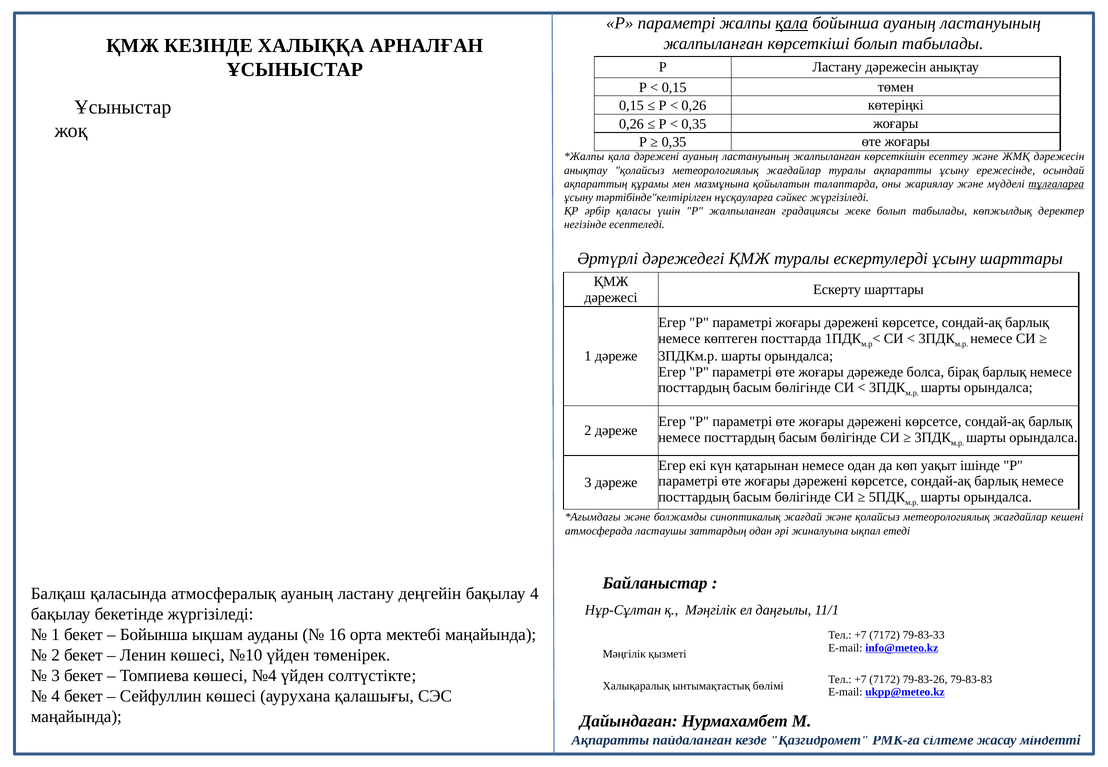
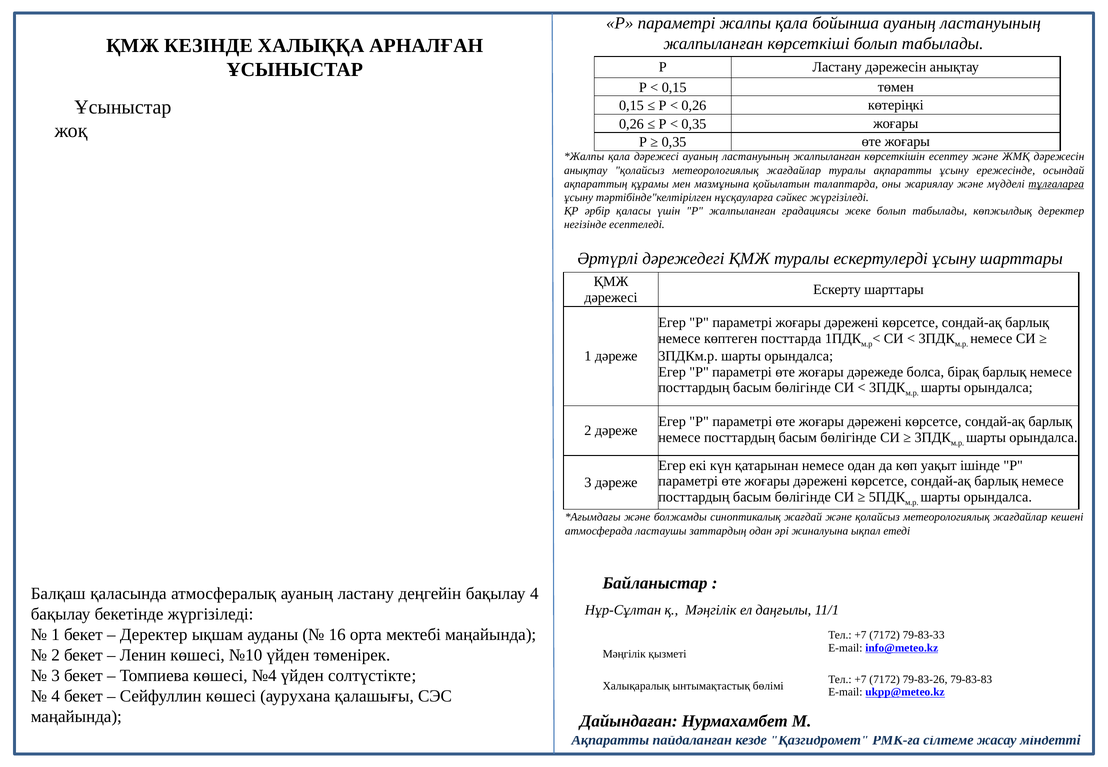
қала at (792, 23) underline: present -> none
қала дәрежені: дәрежені -> дәрежесі
Бойынша at (154, 635): Бойынша -> Деректер
